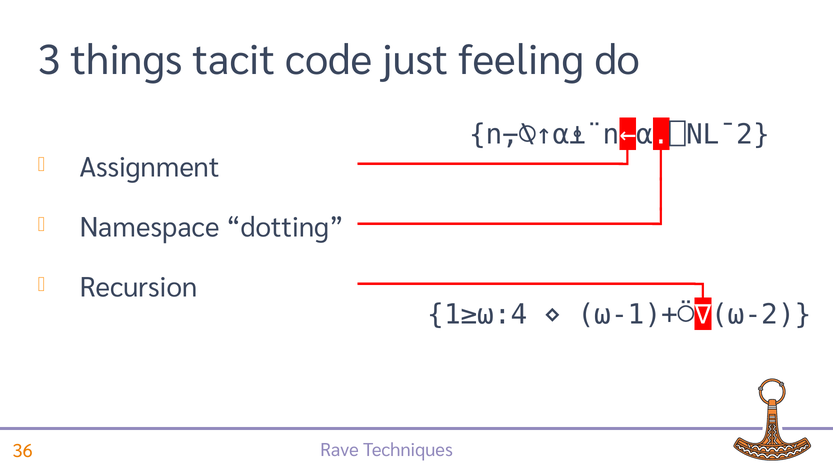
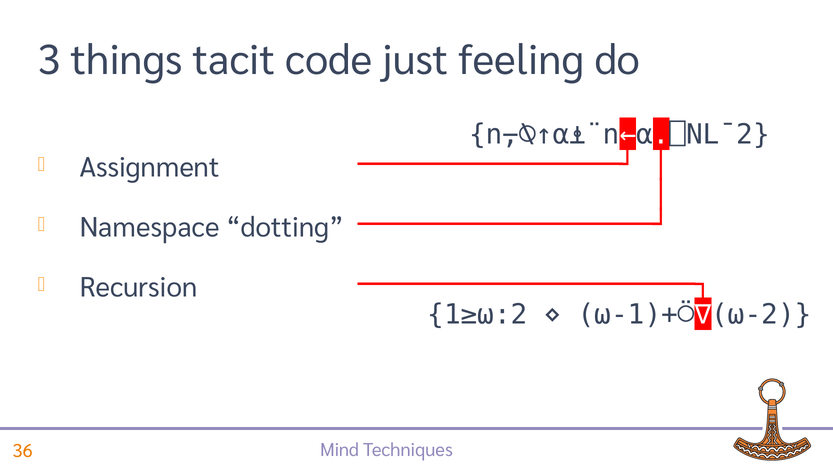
1≥⍵:4: 1≥⍵:4 -> 1≥⍵:2
Rave: Rave -> Mind
